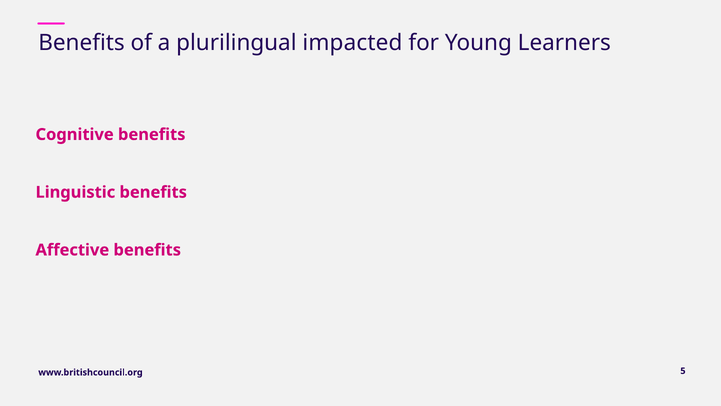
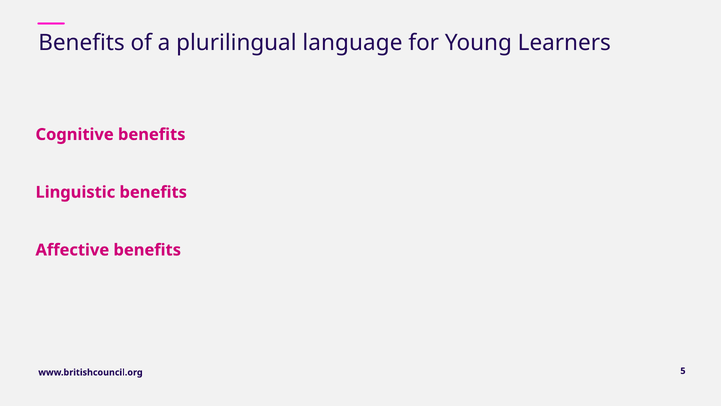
impacted: impacted -> language
